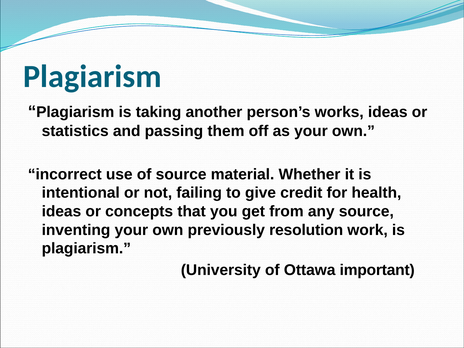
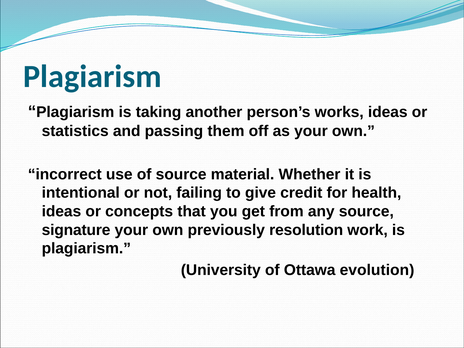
inventing: inventing -> signature
important: important -> evolution
